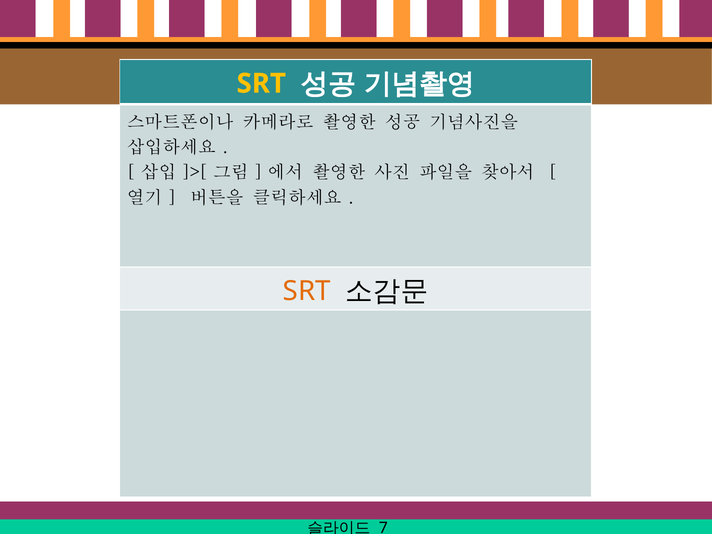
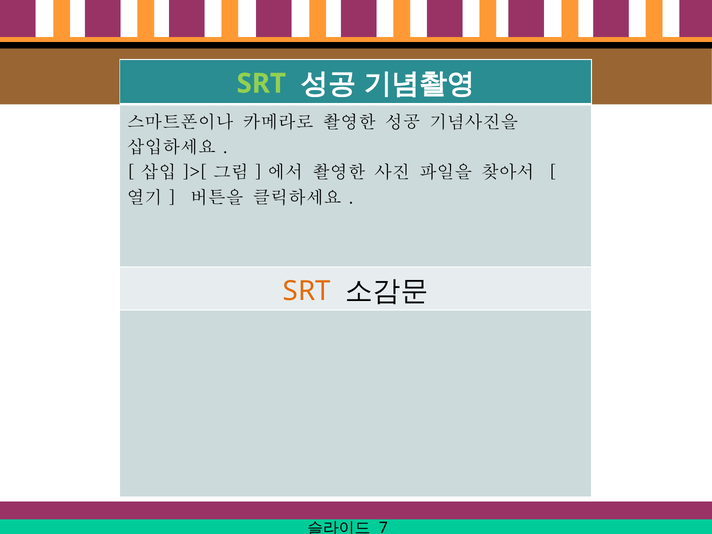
SRT at (261, 84) colour: yellow -> light green
